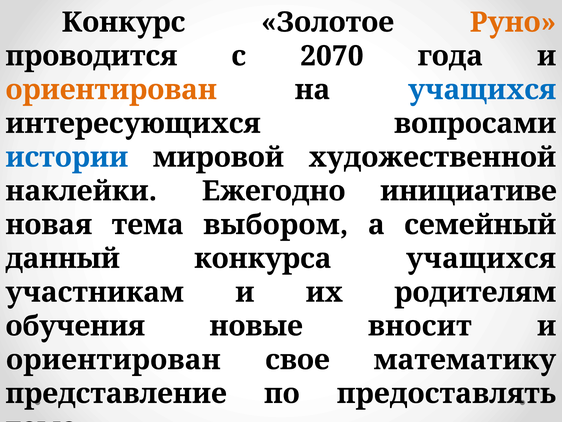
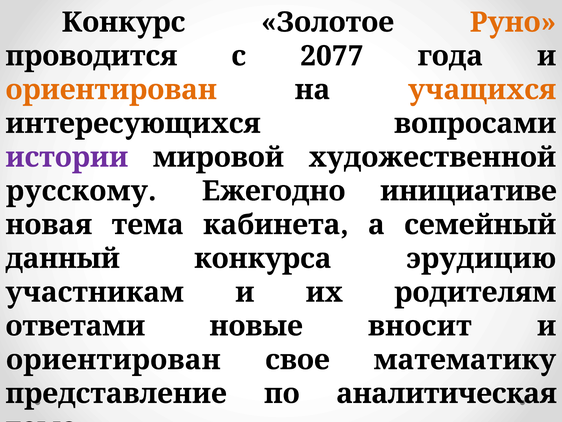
2070: 2070 -> 2077
учащихся at (482, 90) colour: blue -> orange
истории colour: blue -> purple
наклейки: наклейки -> русскому
выбором: выбором -> кабинета
конкурса учащихся: учащихся -> эрудицию
обучения: обучения -> ответами
предоставлять: предоставлять -> аналитическая
